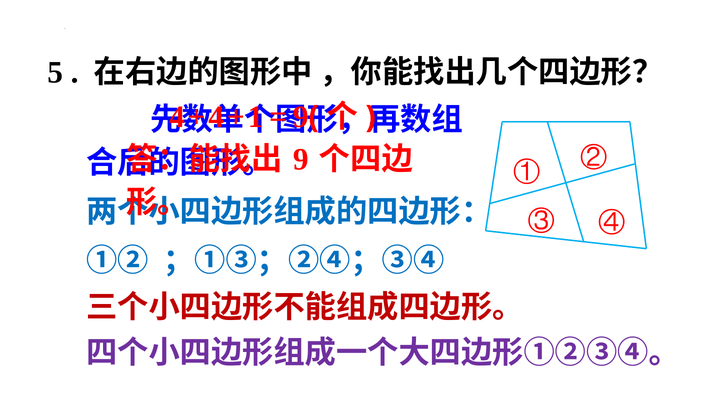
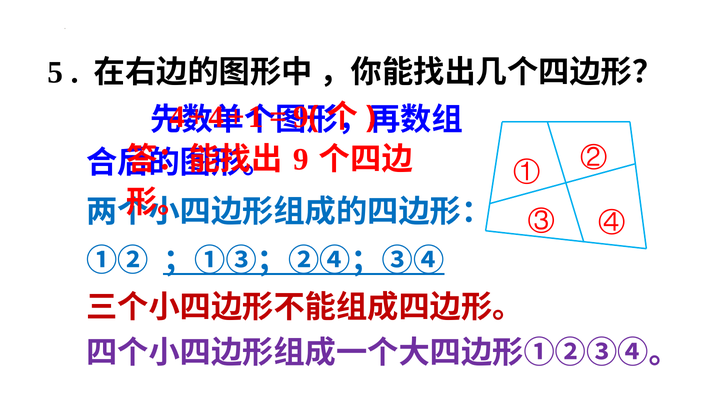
；①③；②④；③④ underline: none -> present
